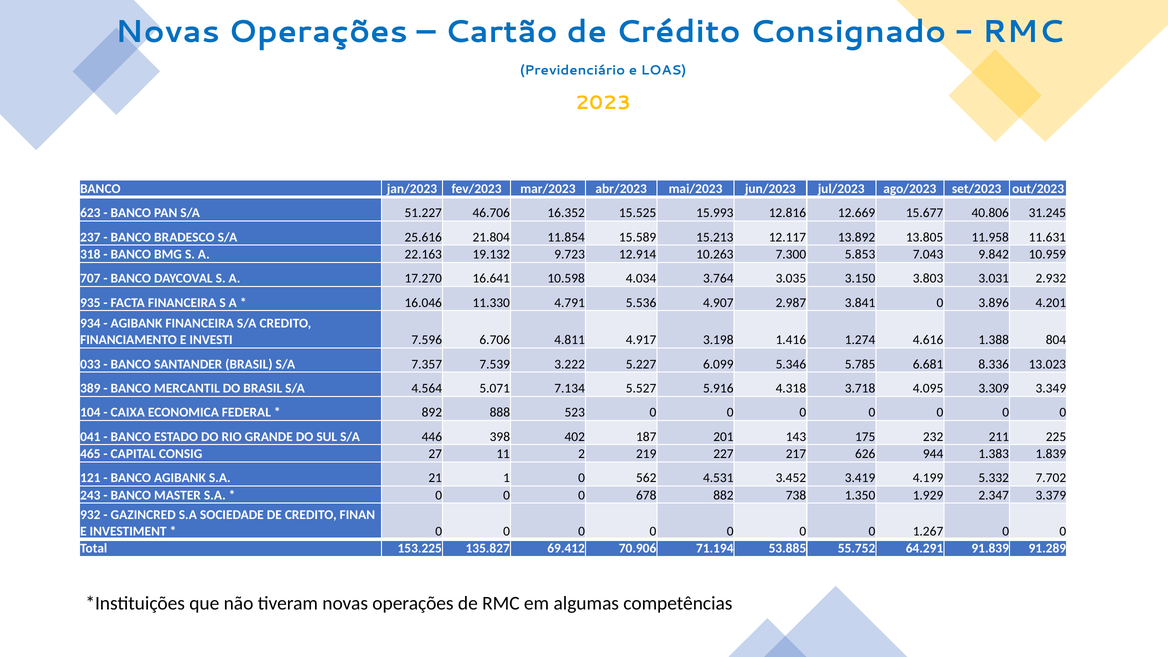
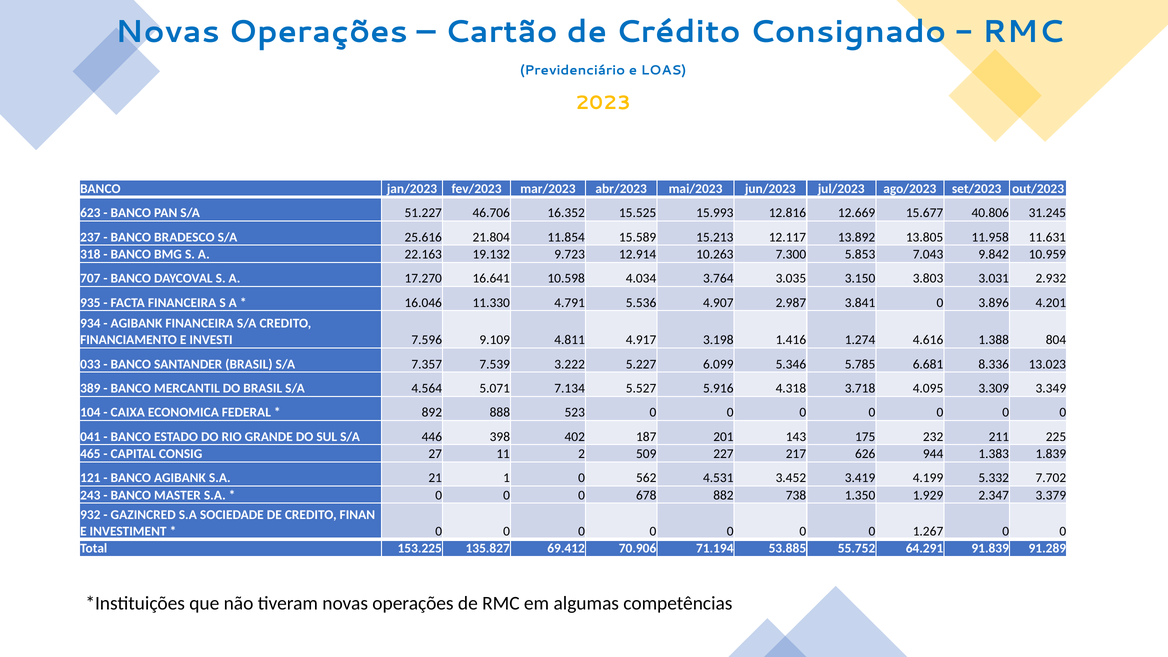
6.706: 6.706 -> 9.109
219: 219 -> 509
